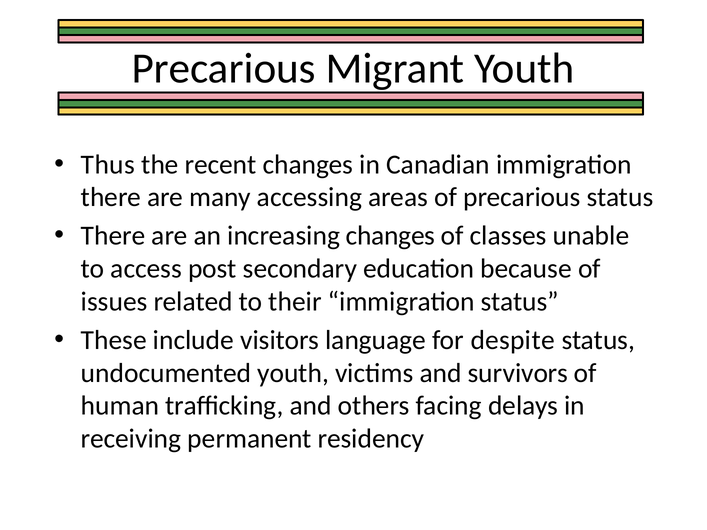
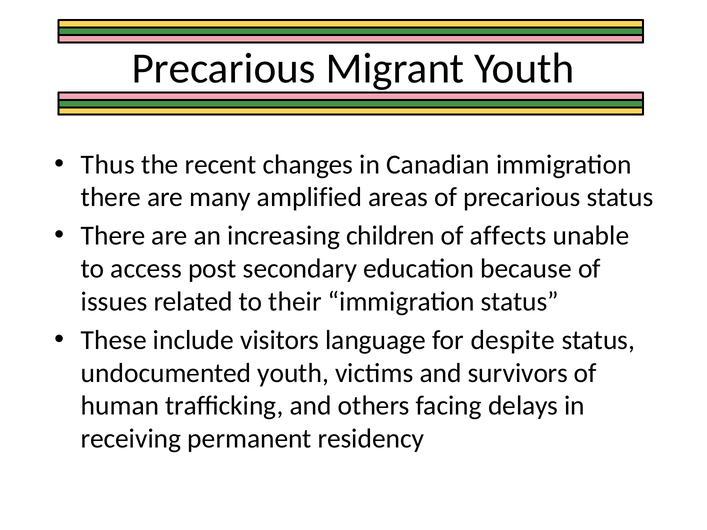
accessing: accessing -> amplified
increasing changes: changes -> children
classes: classes -> affects
